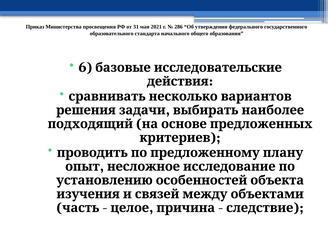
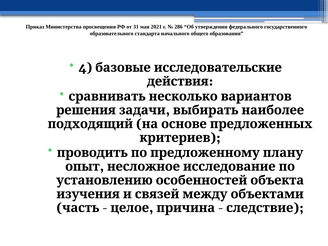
6: 6 -> 4
